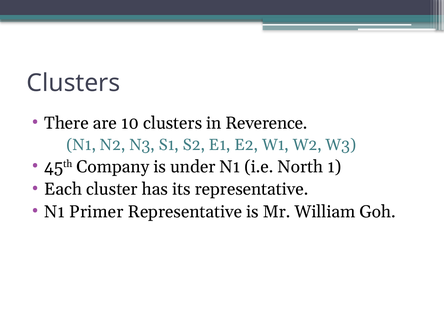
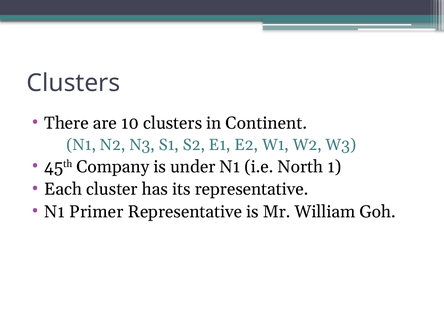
Reverence: Reverence -> Continent
